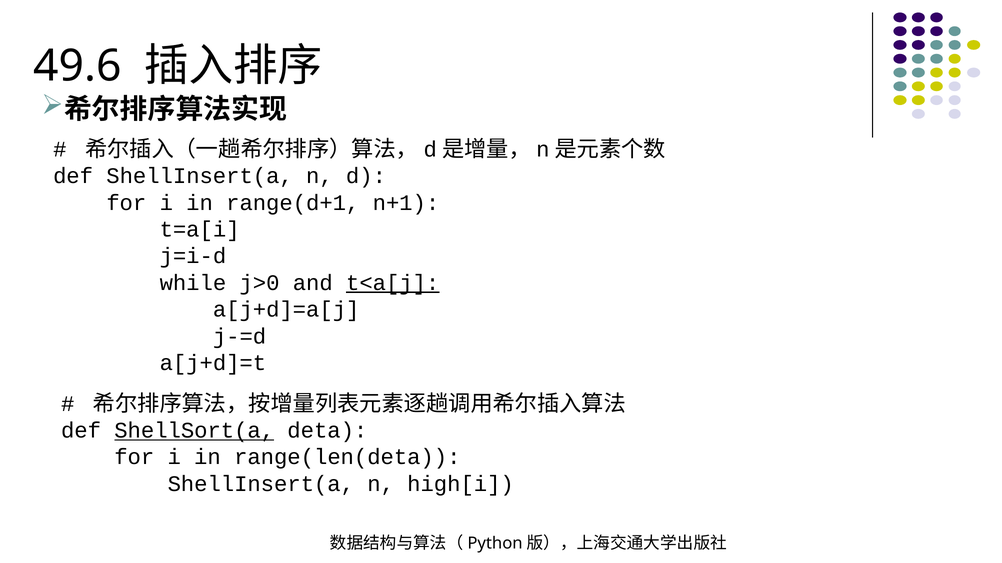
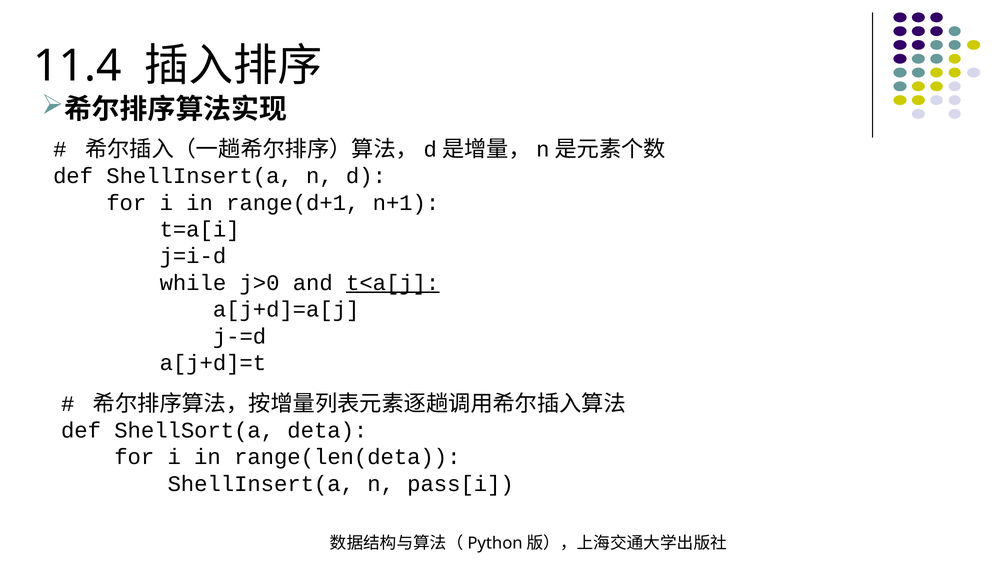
49.6: 49.6 -> 11.4
ShellSort(a underline: present -> none
high[i: high[i -> pass[i
